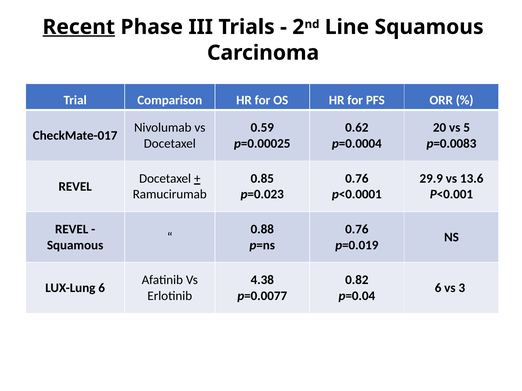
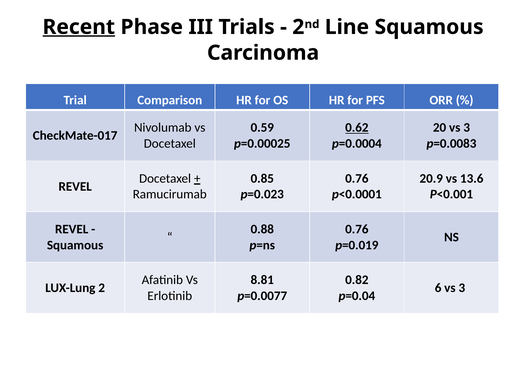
0.62 underline: none -> present
20 vs 5: 5 -> 3
29.9: 29.9 -> 20.9
4.38: 4.38 -> 8.81
LUX-Lung 6: 6 -> 2
